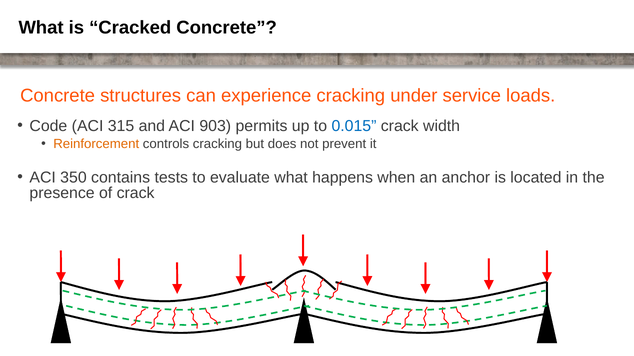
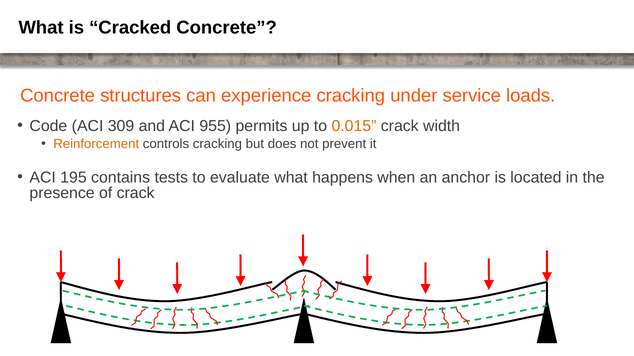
315: 315 -> 309
903: 903 -> 955
0.015 colour: blue -> orange
350: 350 -> 195
